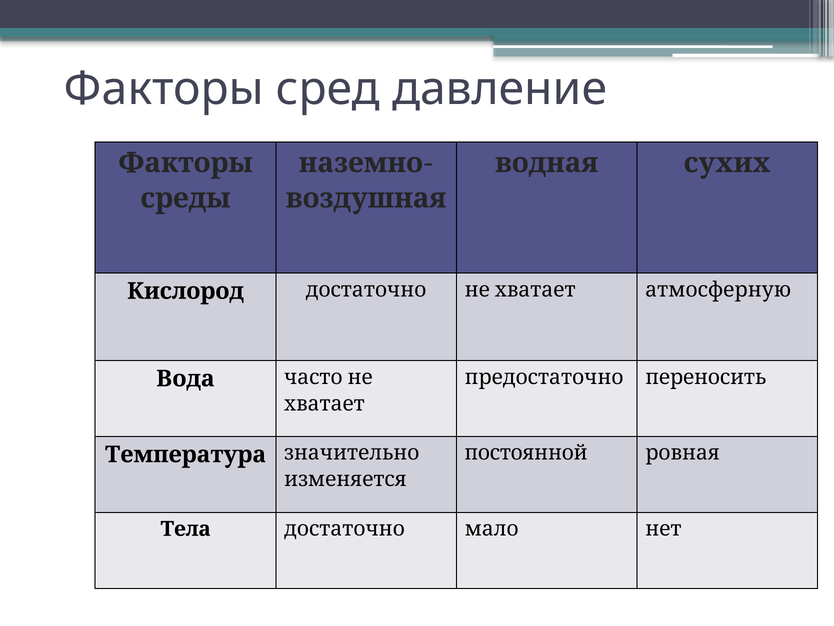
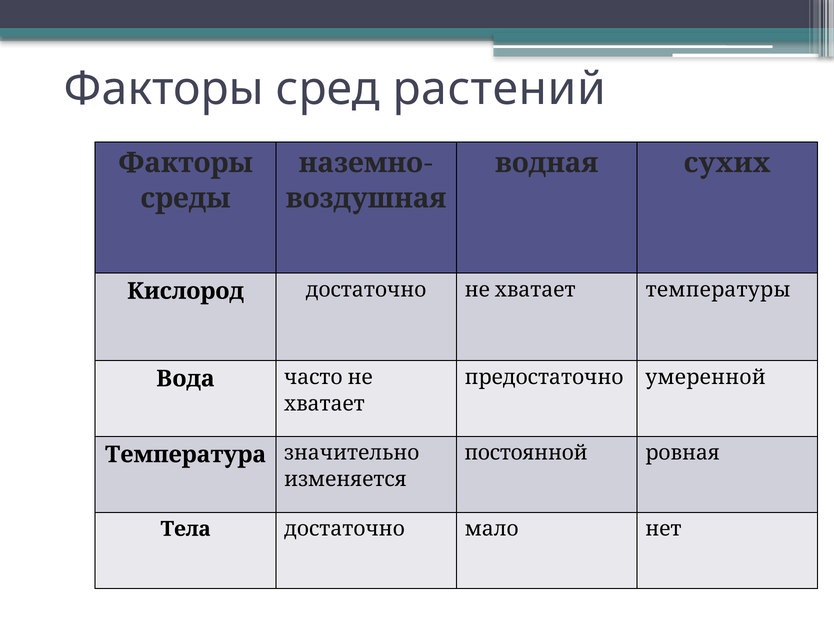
давление: давление -> растений
атмосферную: атмосферную -> температуры
переносить: переносить -> умеренной
